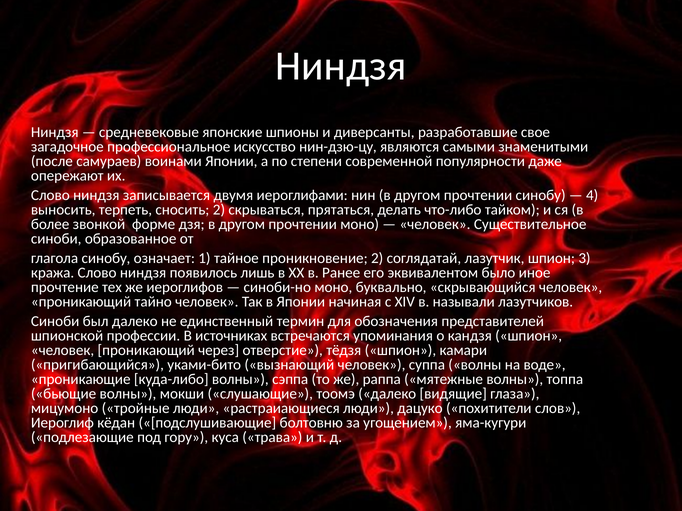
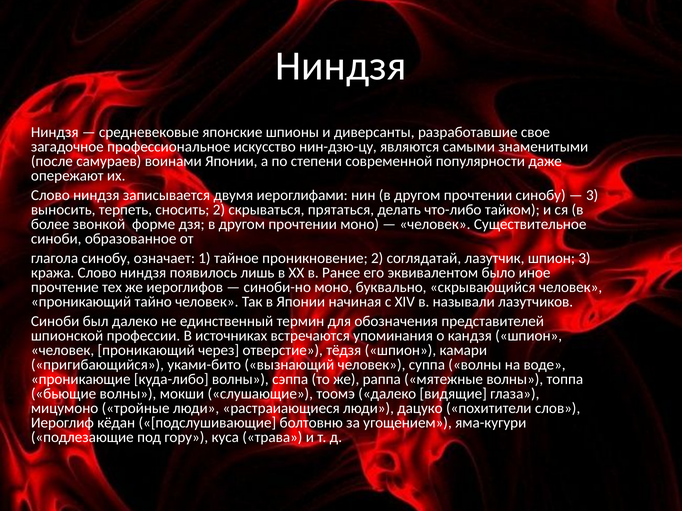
4 at (592, 195): 4 -> 3
